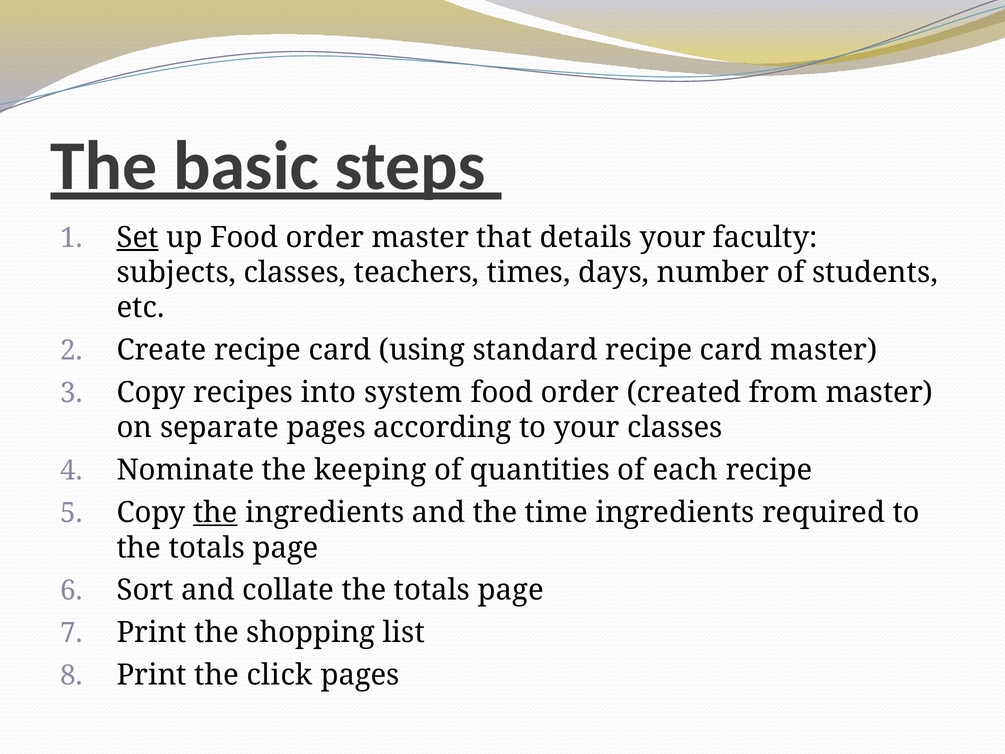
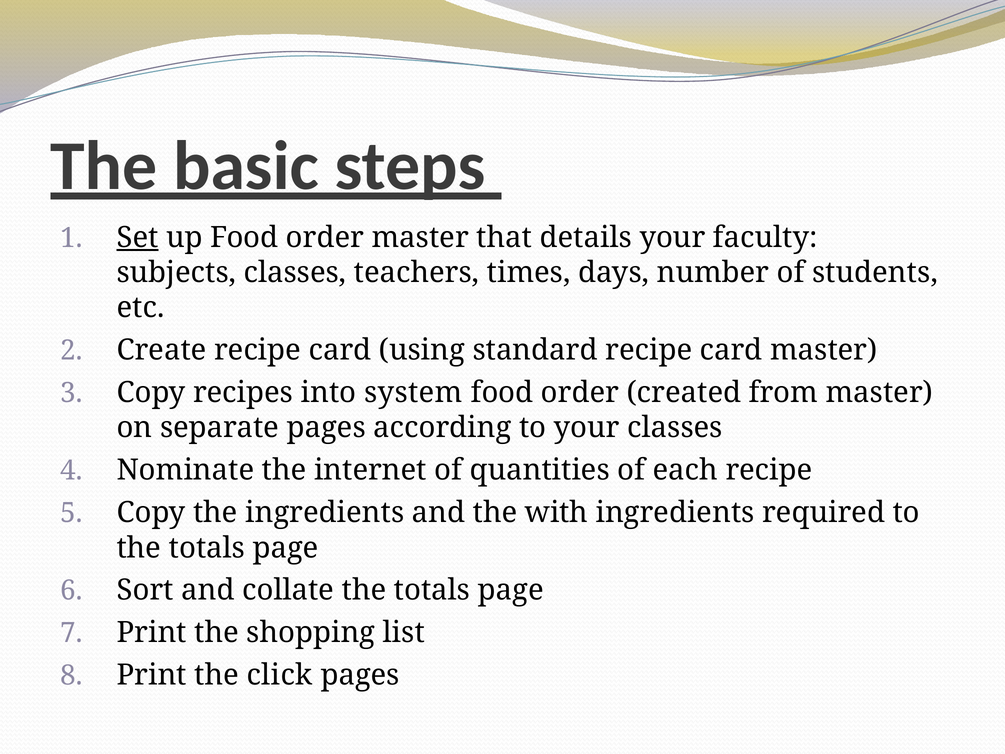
keeping: keeping -> internet
the at (215, 512) underline: present -> none
time: time -> with
